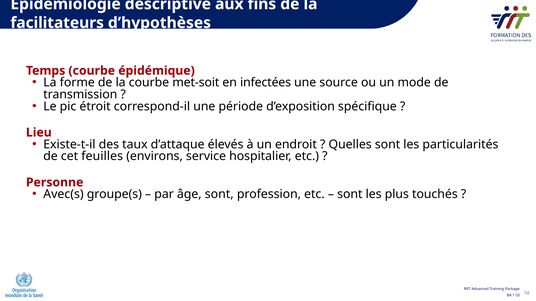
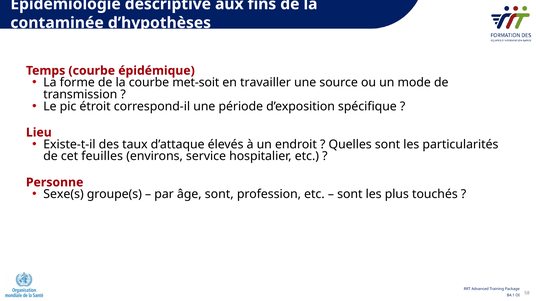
facilitateurs: facilitateurs -> contaminée
infectées: infectées -> travailler
Avec(s: Avec(s -> Sexe(s
